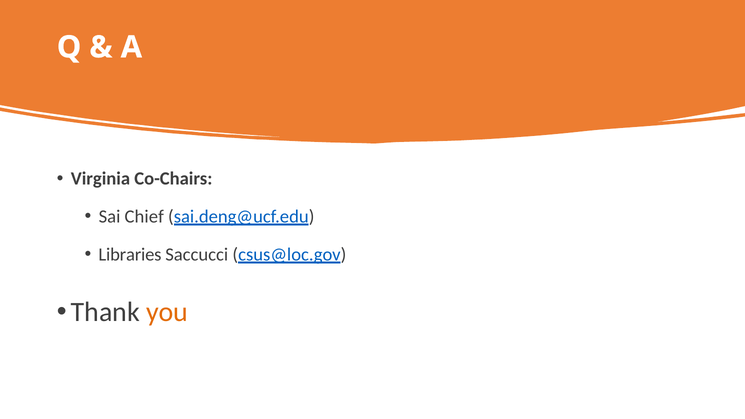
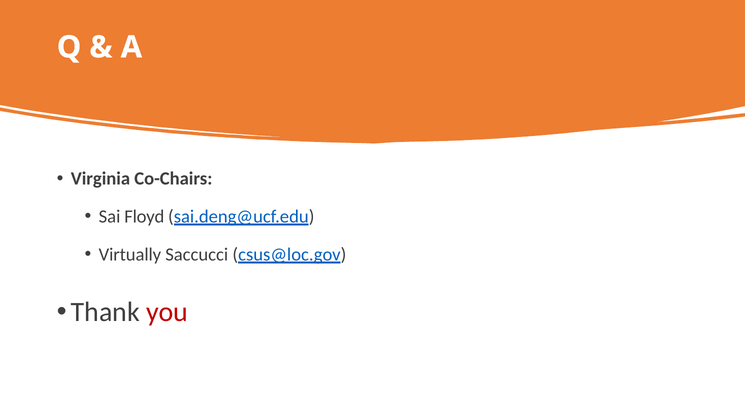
Chief: Chief -> Floyd
Libraries: Libraries -> Virtually
you colour: orange -> red
